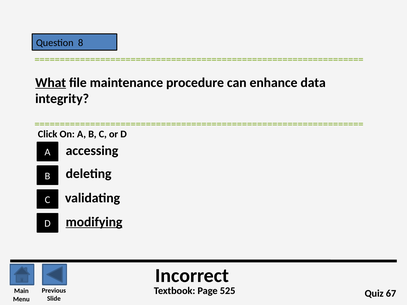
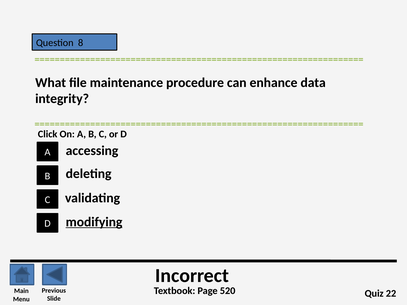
What underline: present -> none
525: 525 -> 520
67: 67 -> 22
